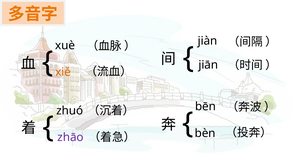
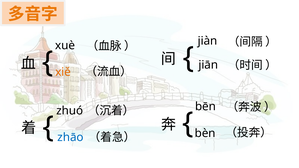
zhāo colour: purple -> blue
